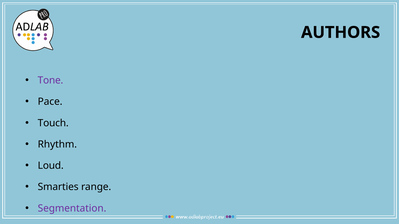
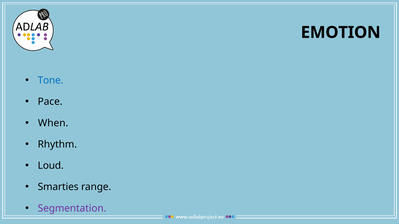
AUTHORS: AUTHORS -> EMOTION
Tone colour: purple -> blue
Touch: Touch -> When
